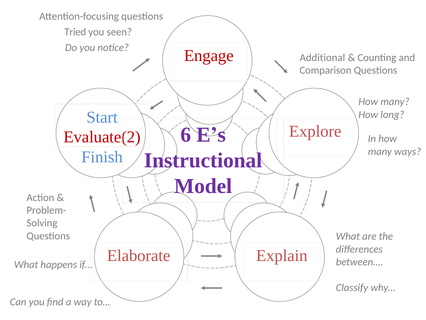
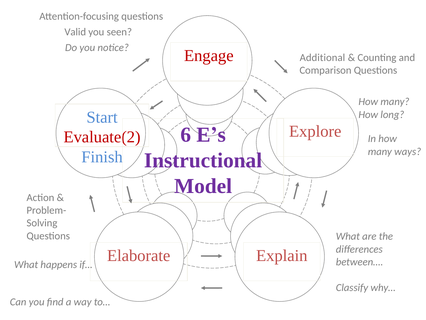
Tried: Tried -> Valid
